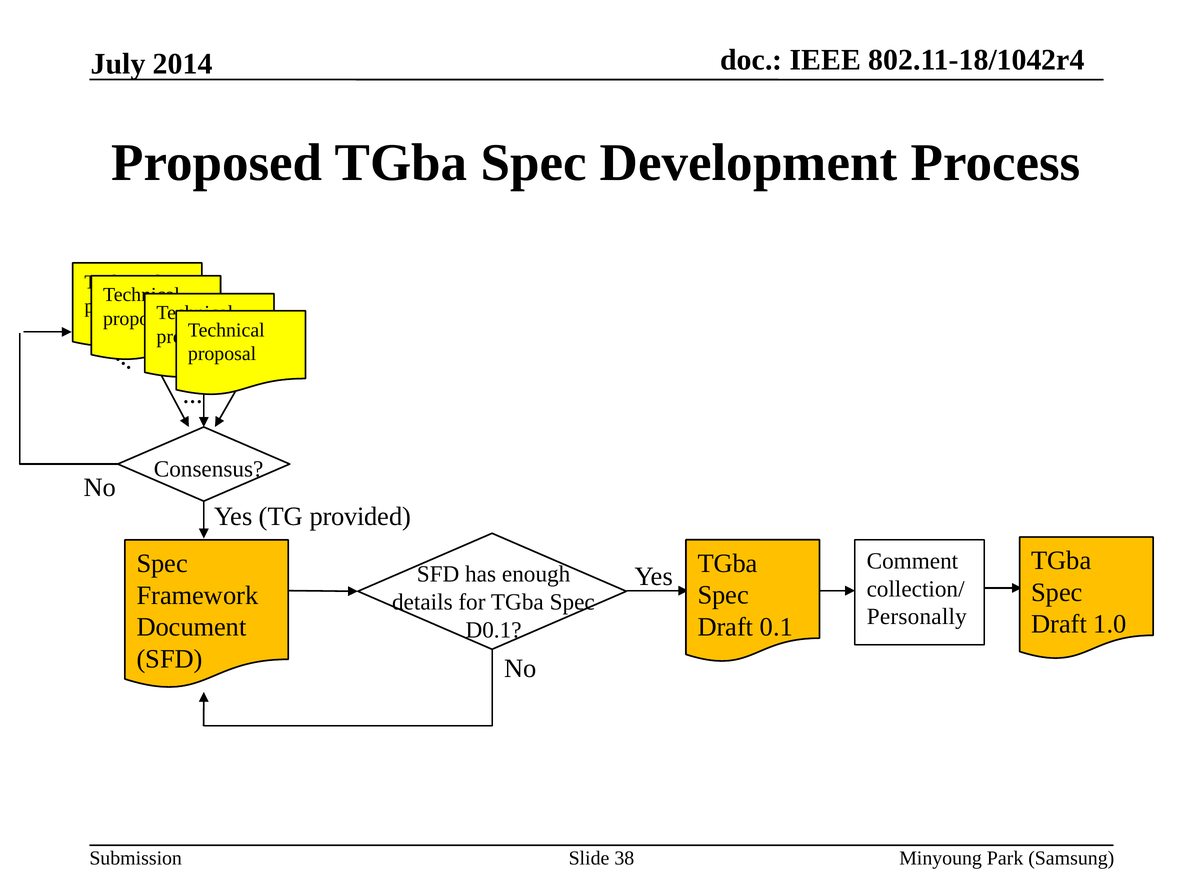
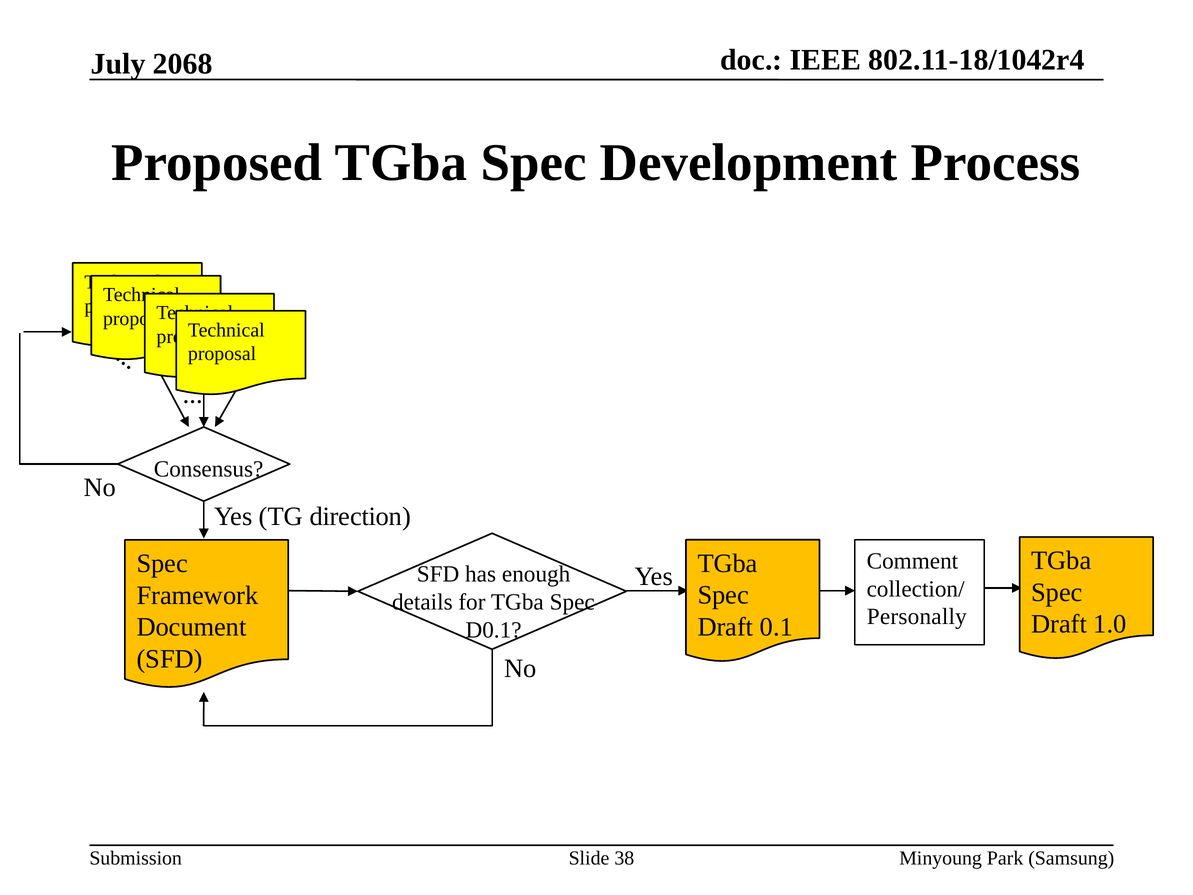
2014: 2014 -> 2068
provided: provided -> direction
